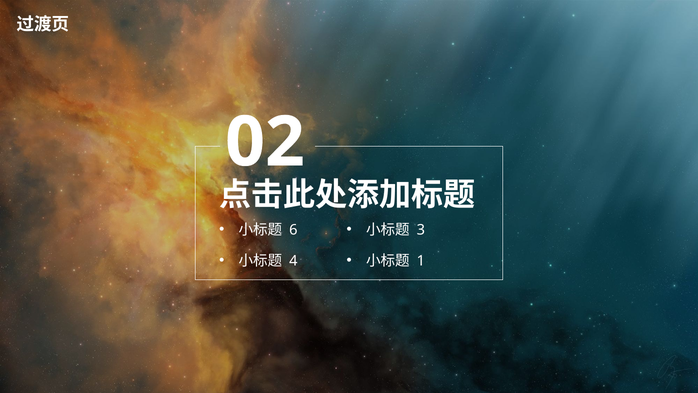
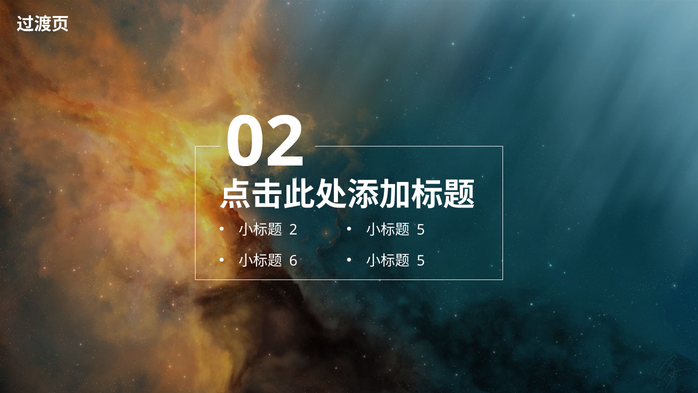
6: 6 -> 2
3 at (421, 230): 3 -> 5
4: 4 -> 6
1 at (421, 261): 1 -> 5
